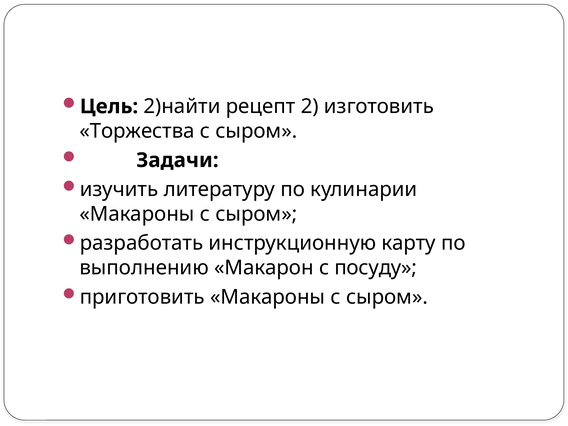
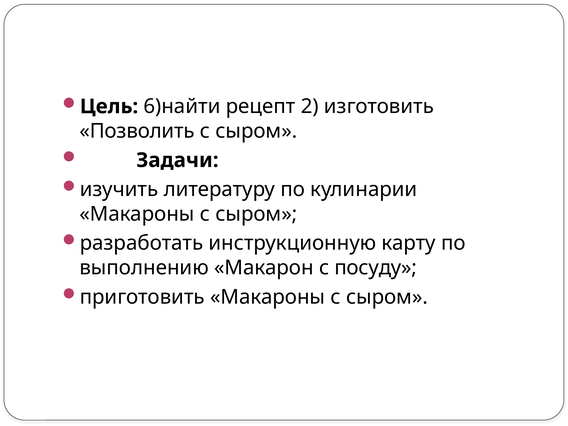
2)найти: 2)найти -> 6)найти
Торжества: Торжества -> Позволить
